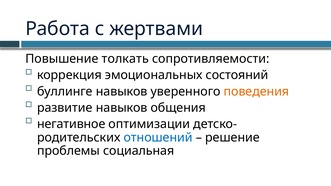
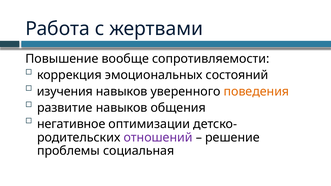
толкать: толкать -> вообще
буллинге: буллинге -> изучения
отношений colour: blue -> purple
